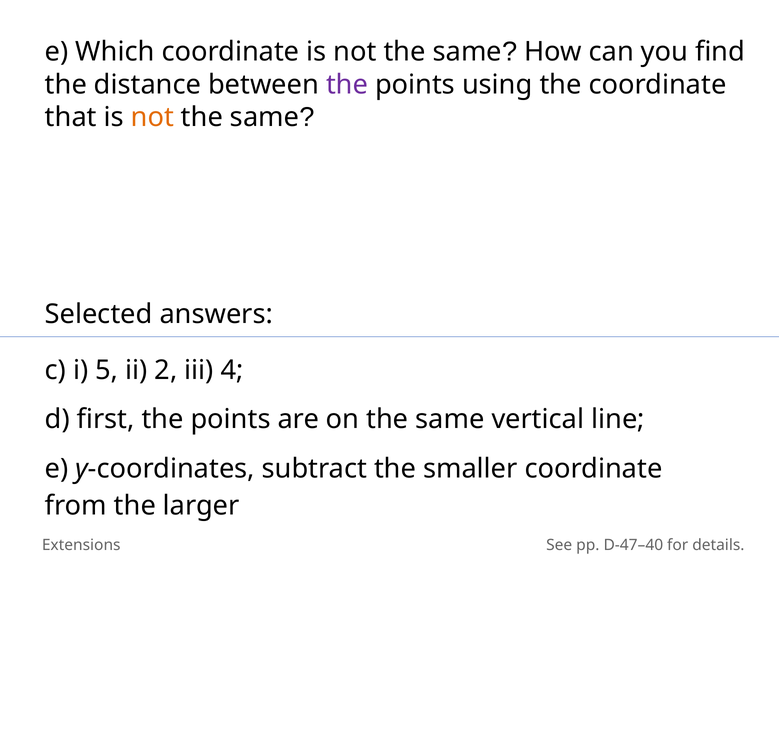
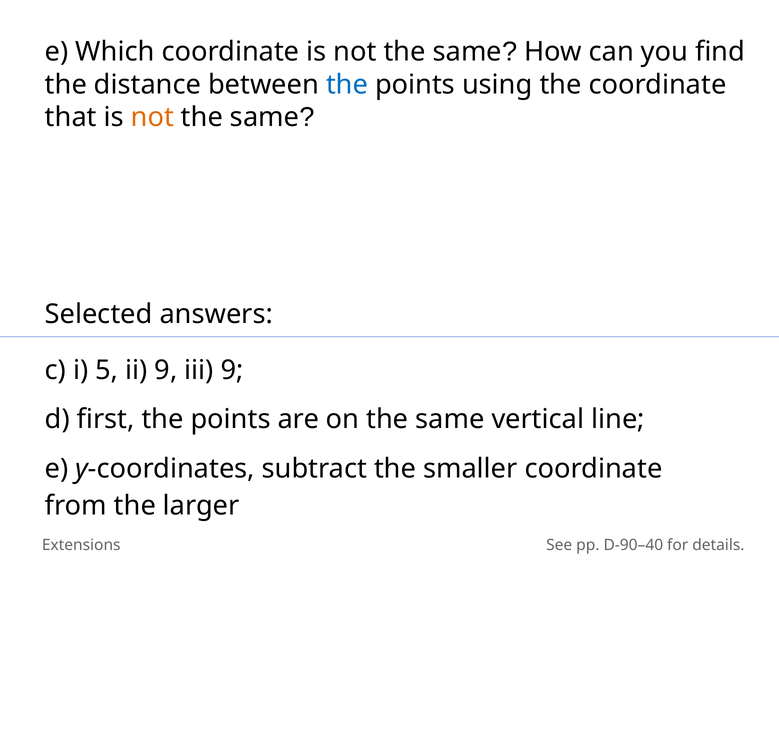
the at (347, 85) colour: purple -> blue
ii 2: 2 -> 9
iii 4: 4 -> 9
D-47–40: D-47–40 -> D-90–40
